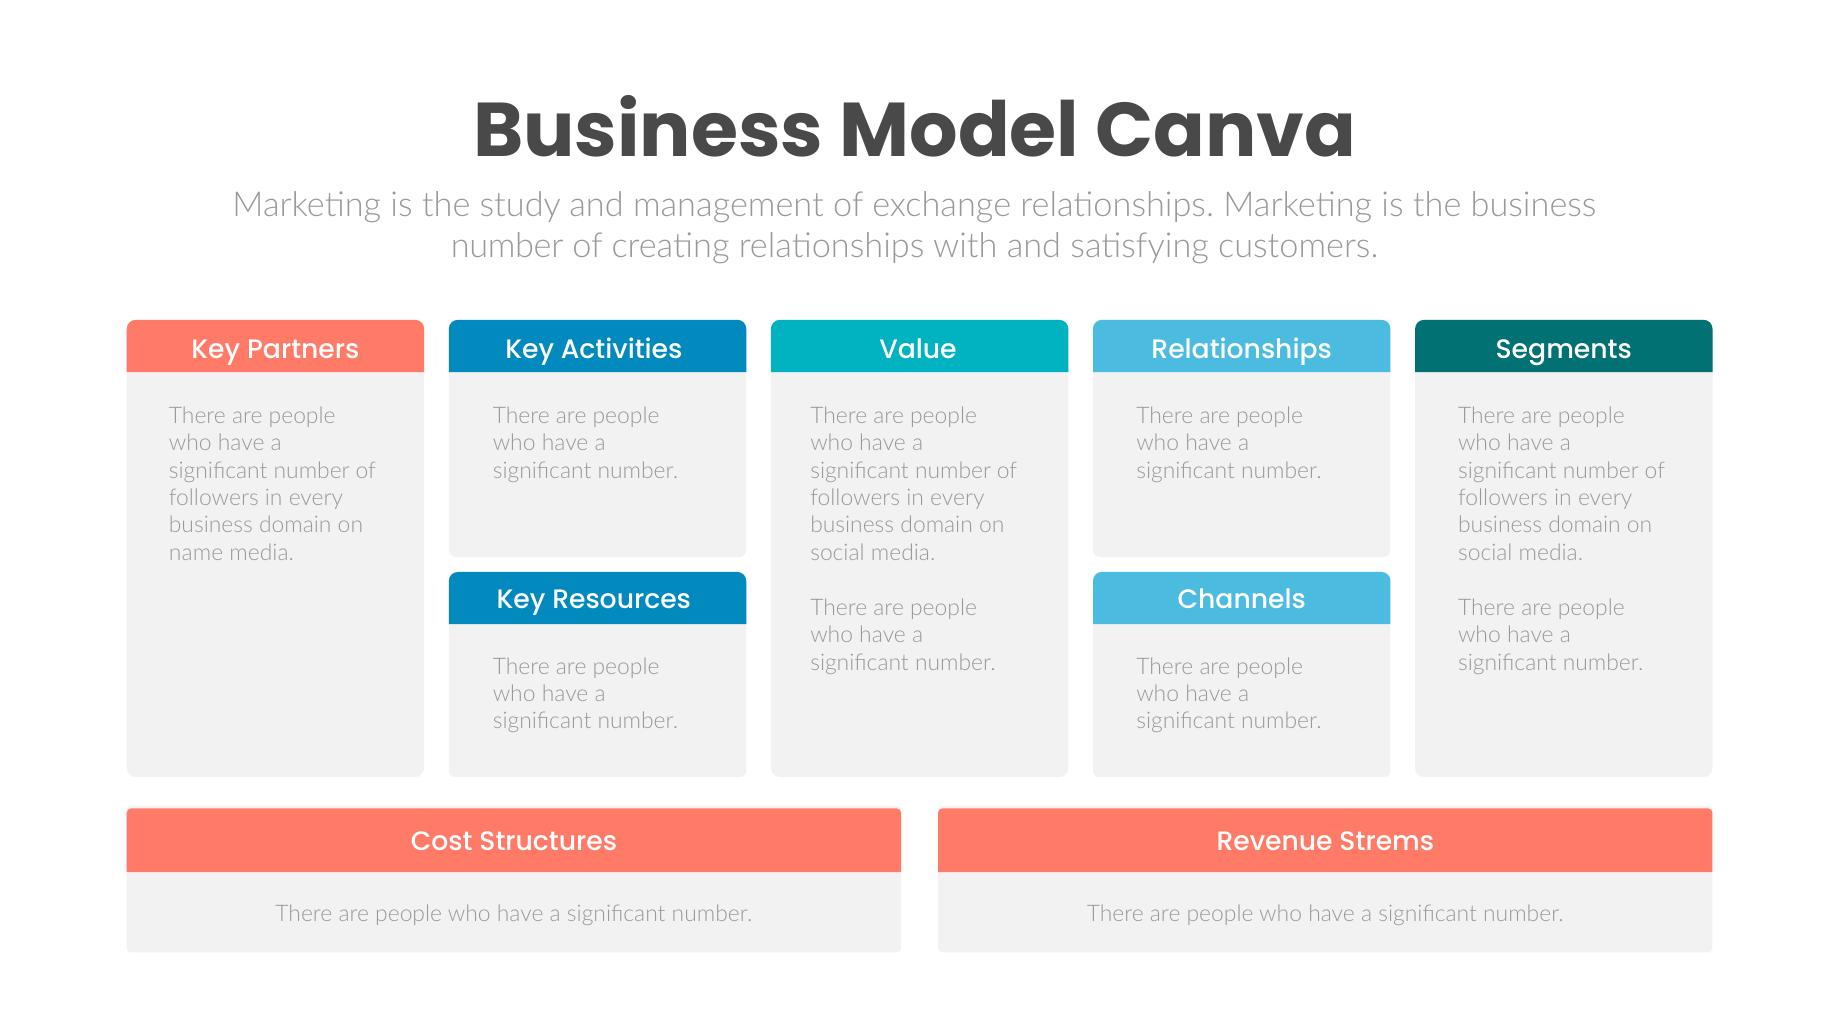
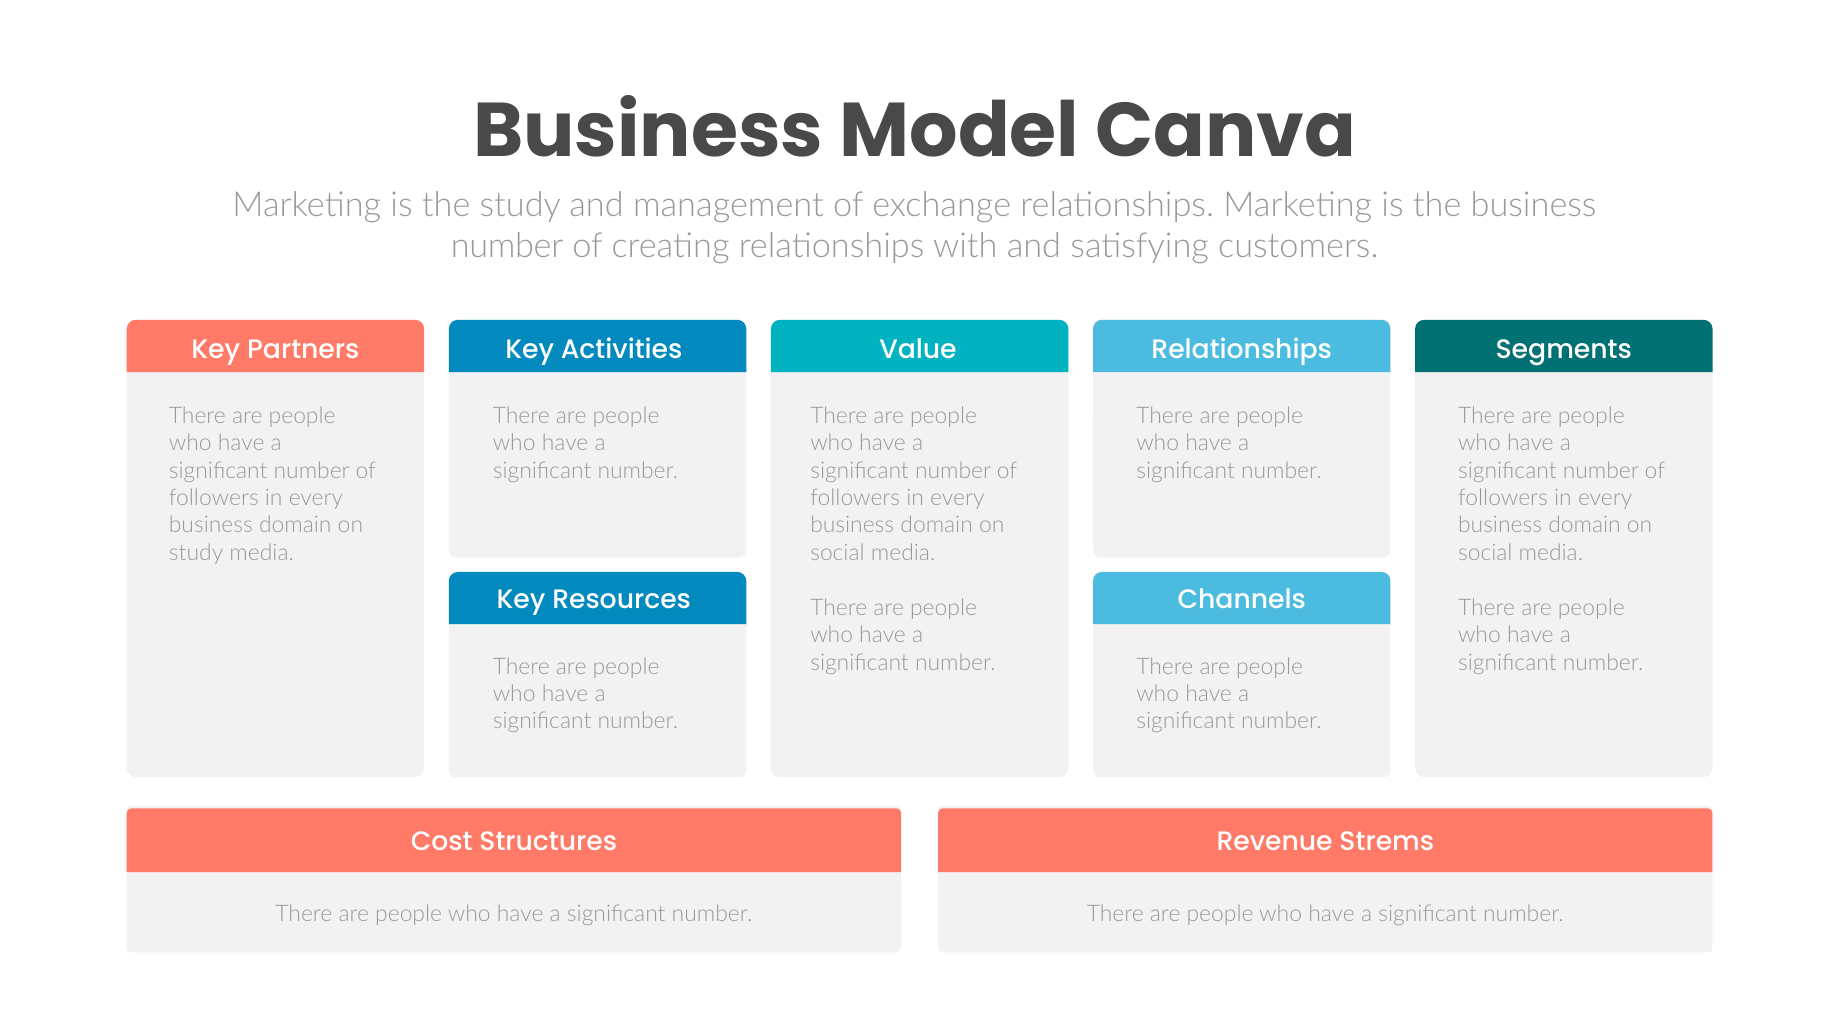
name at (196, 553): name -> study
